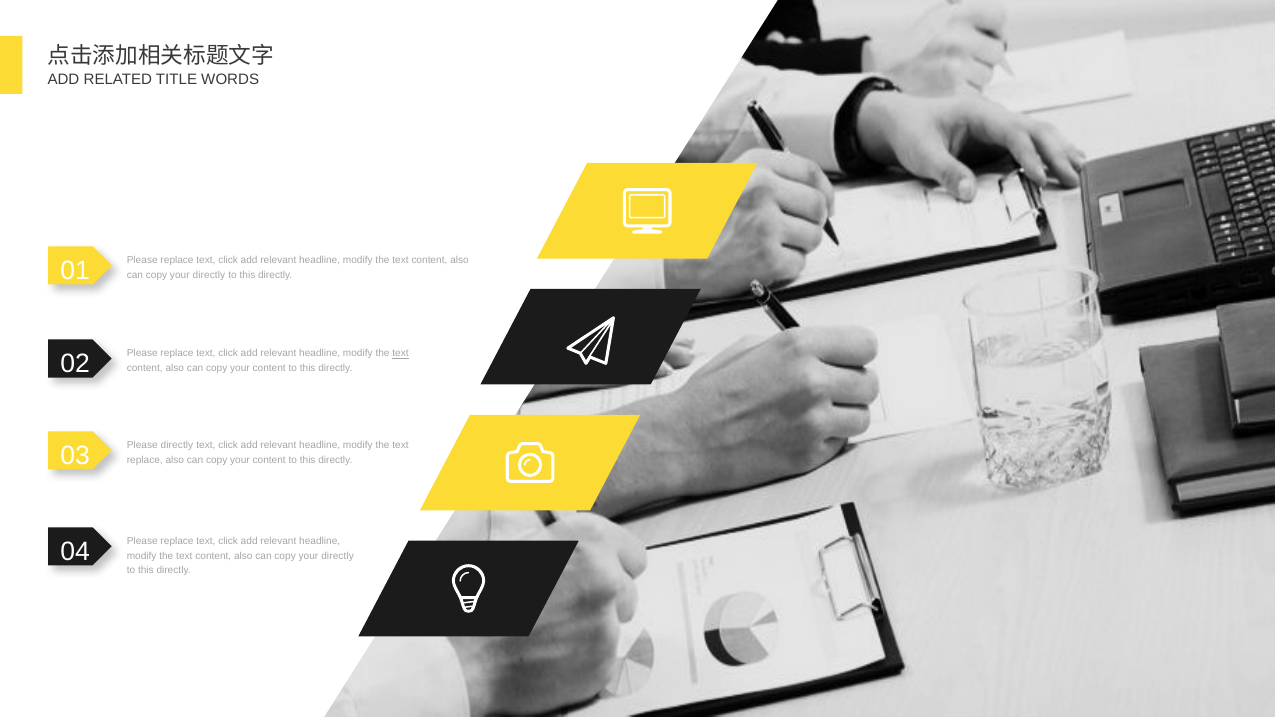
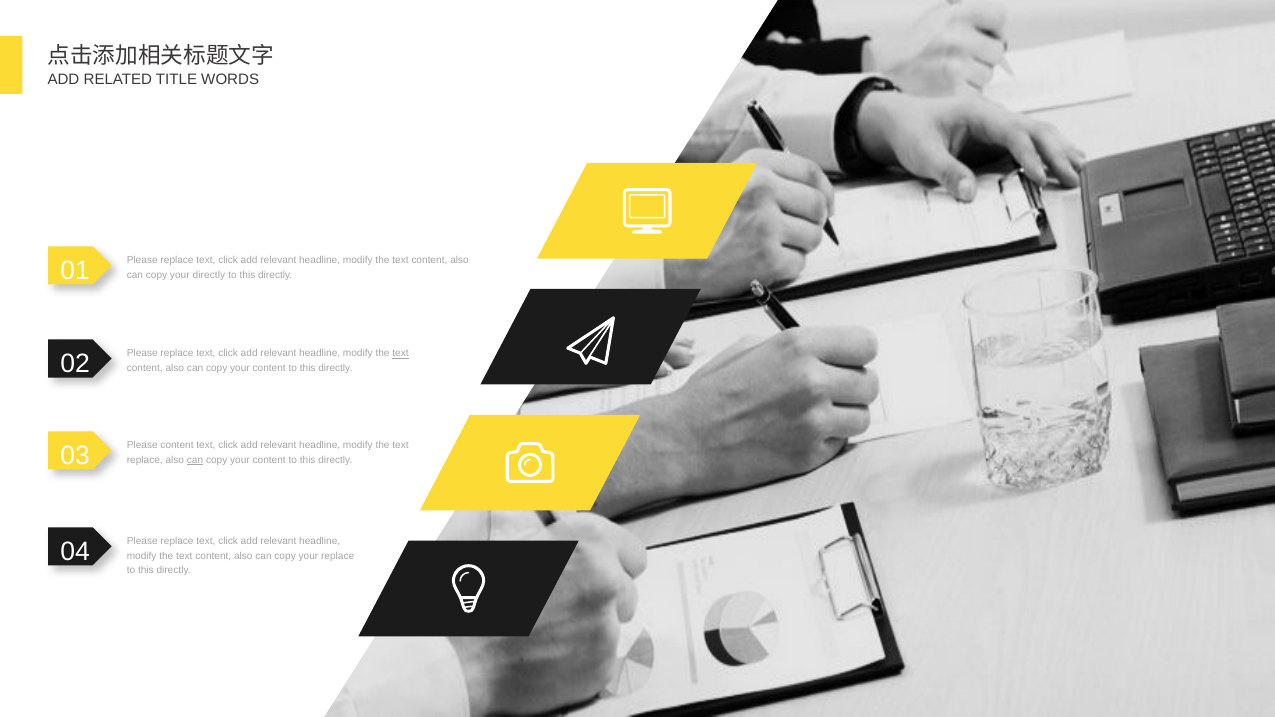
Please directly: directly -> content
can at (195, 460) underline: none -> present
directly at (338, 556): directly -> replace
